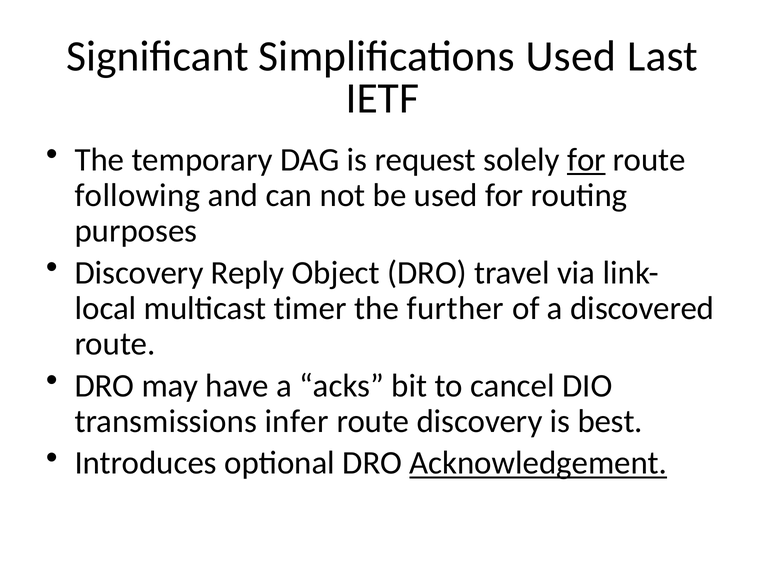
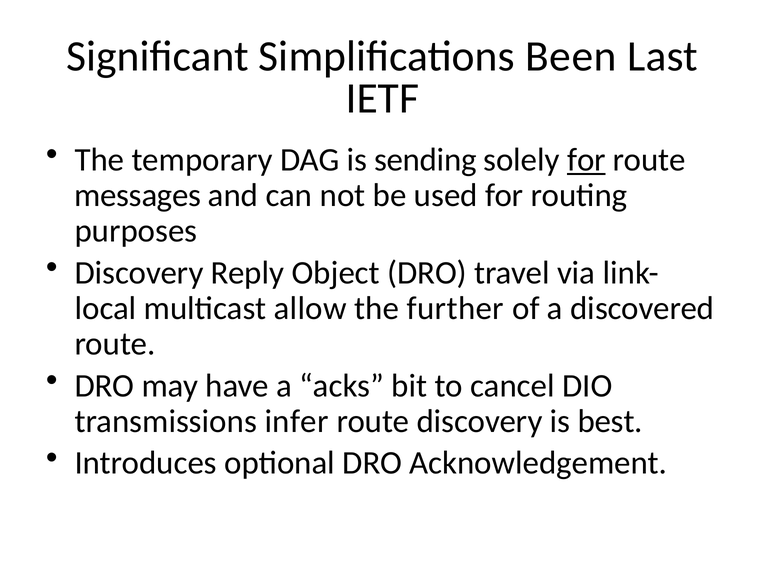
Simplifications Used: Used -> Been
request: request -> sending
following: following -> messages
timer: timer -> allow
Acknowledgement underline: present -> none
